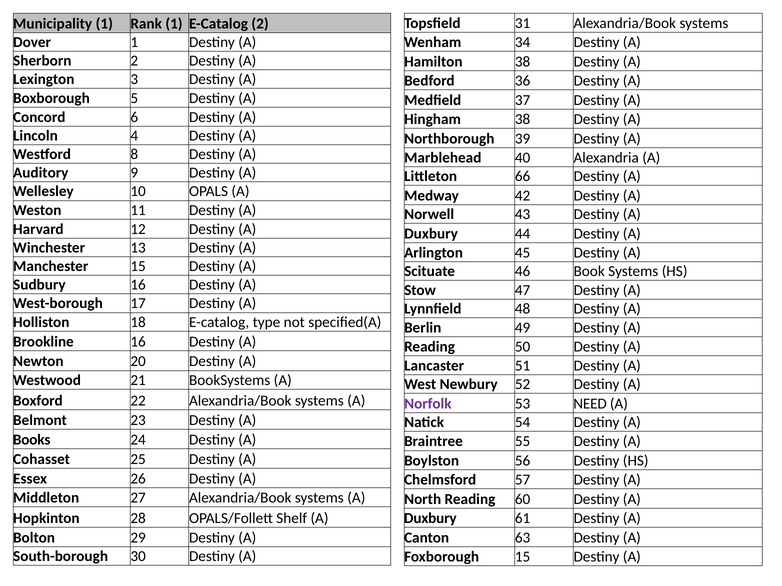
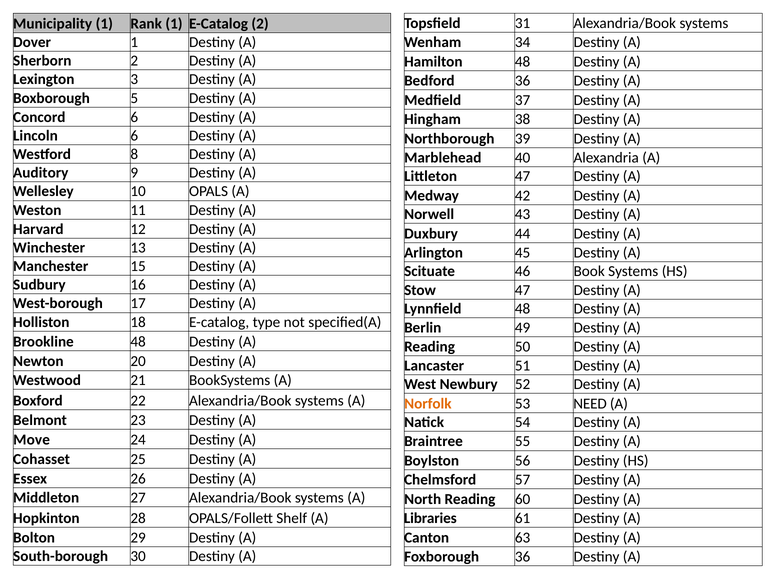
Hamilton 38: 38 -> 48
Lincoln 4: 4 -> 6
Littleton 66: 66 -> 47
Brookline 16: 16 -> 48
Norfolk colour: purple -> orange
Books: Books -> Move
Duxbury at (430, 519): Duxbury -> Libraries
Foxborough 15: 15 -> 36
